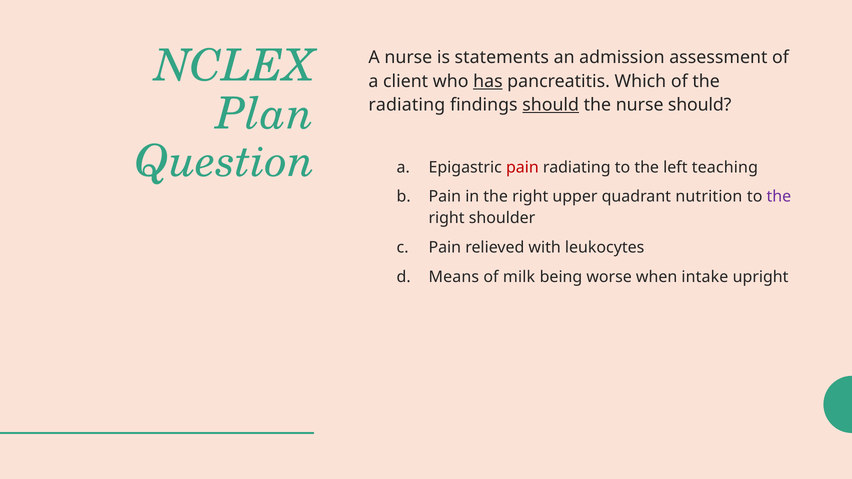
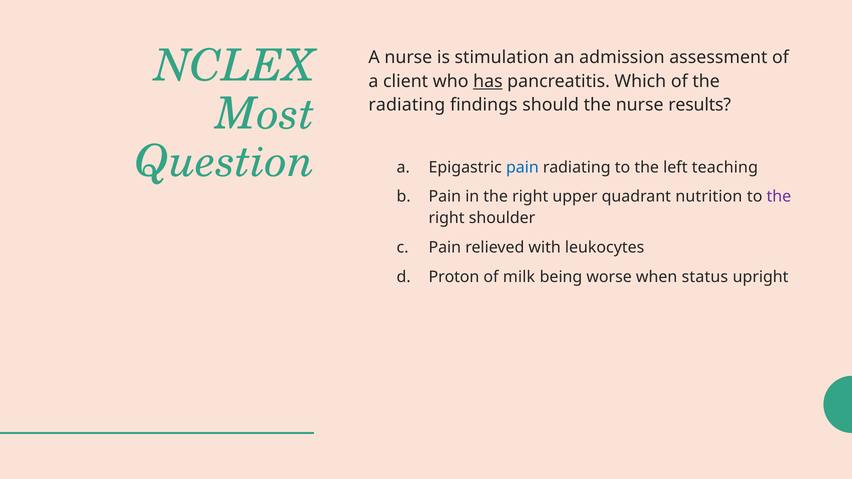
statements: statements -> stimulation
Plan: Plan -> Most
should at (551, 105) underline: present -> none
nurse should: should -> results
pain at (522, 167) colour: red -> blue
Means: Means -> Proton
intake: intake -> status
